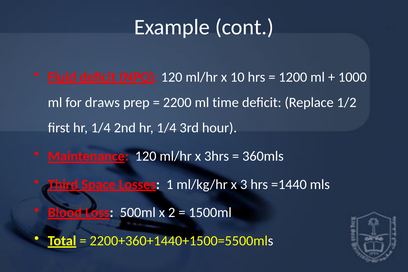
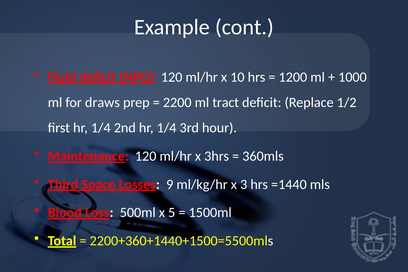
time: time -> tract
1: 1 -> 9
2: 2 -> 5
